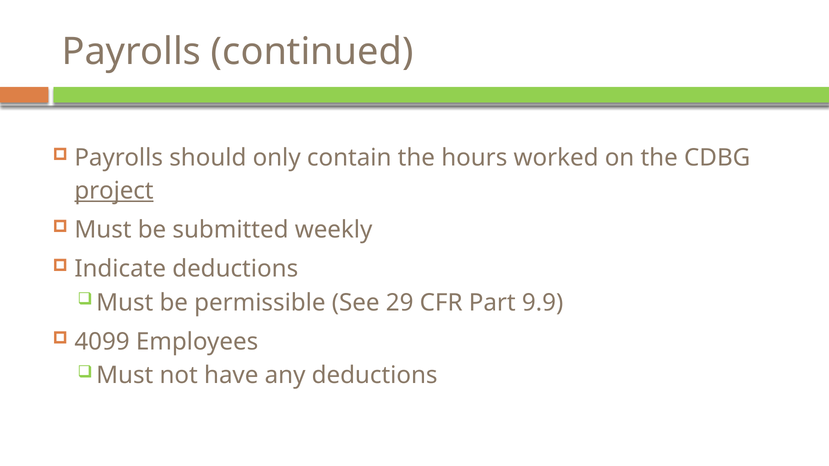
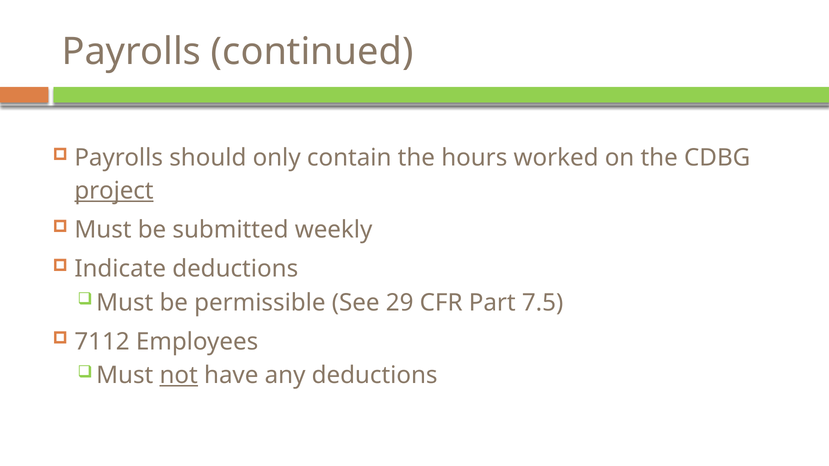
9.9: 9.9 -> 7.5
4099: 4099 -> 7112
not underline: none -> present
